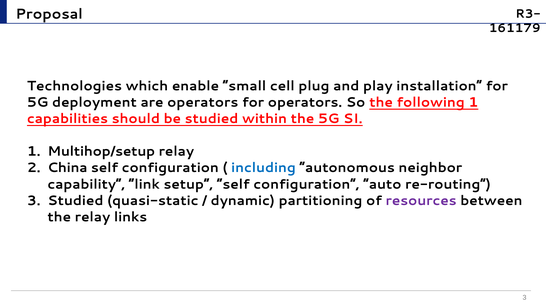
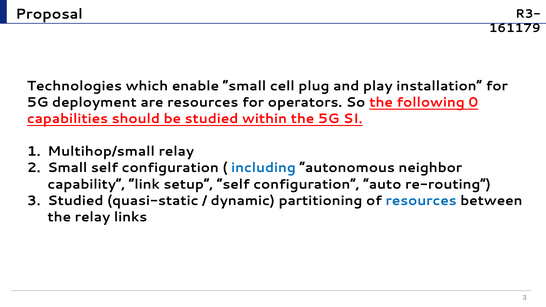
are operators: operators -> resources
following 1: 1 -> 0
Multihop/setup: Multihop/setup -> Multihop/small
2 China: China -> Small
resources at (421, 201) colour: purple -> blue
